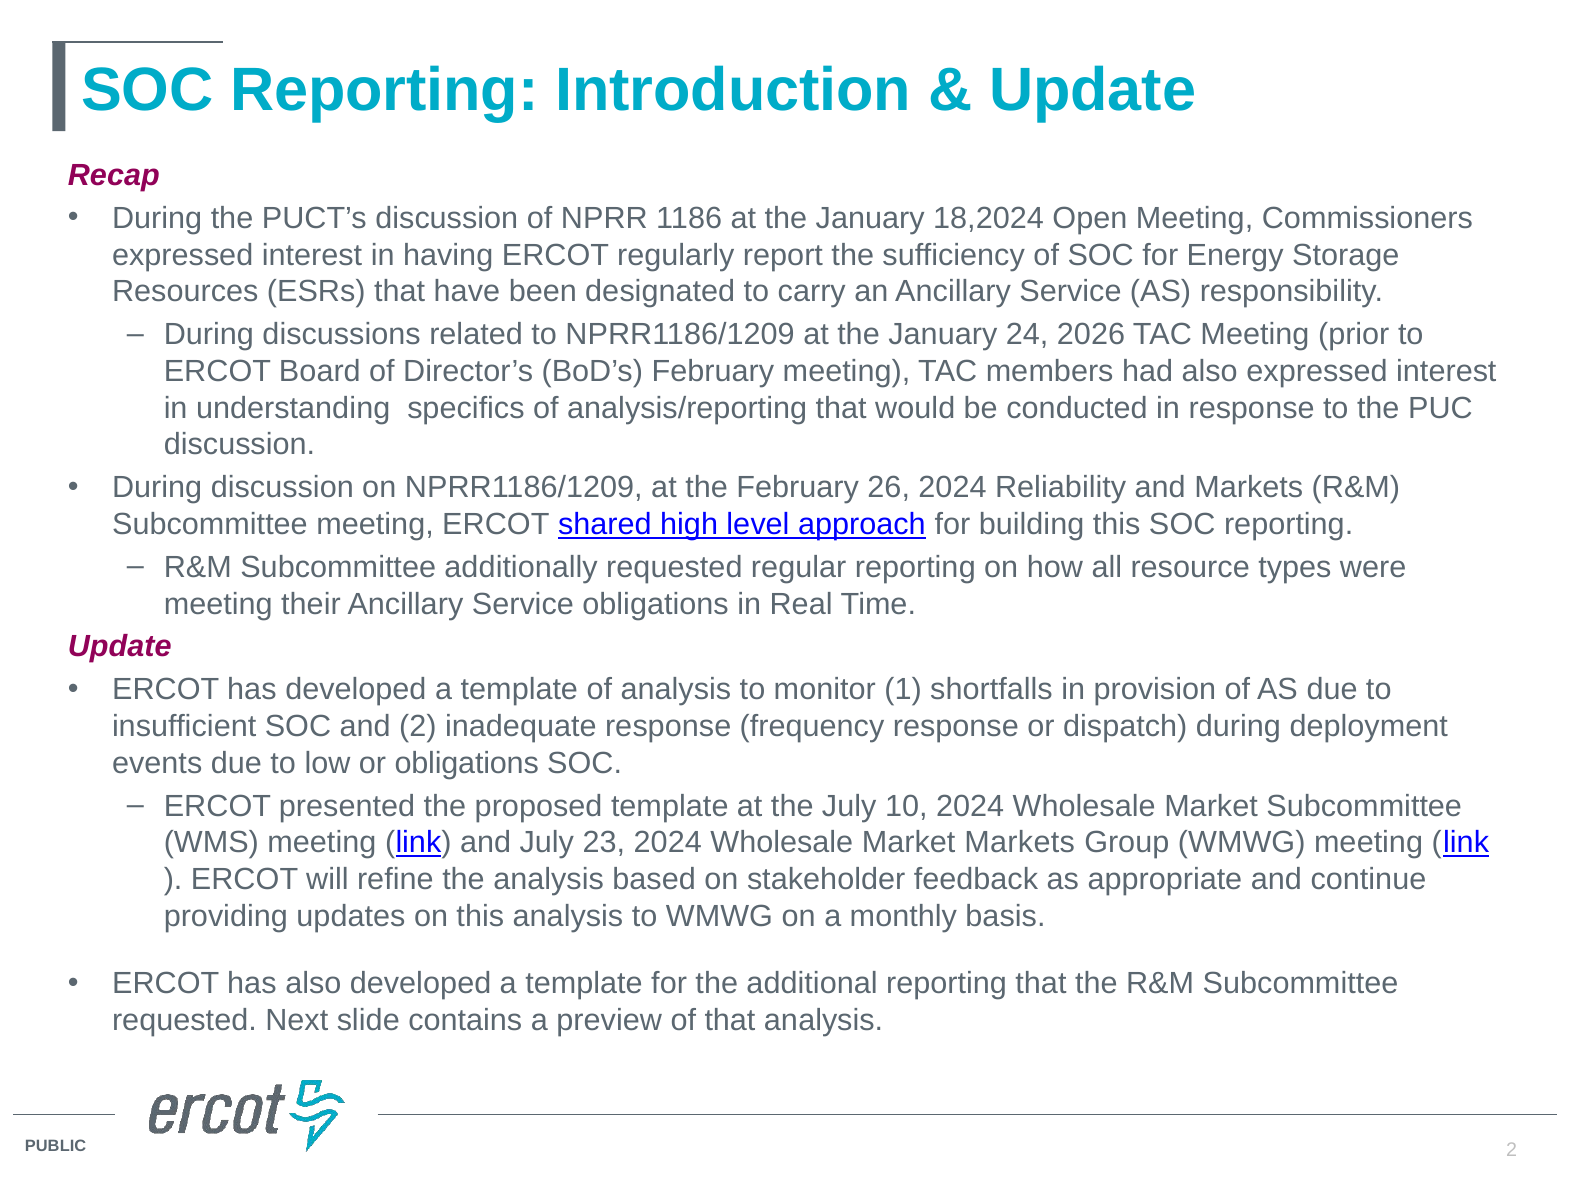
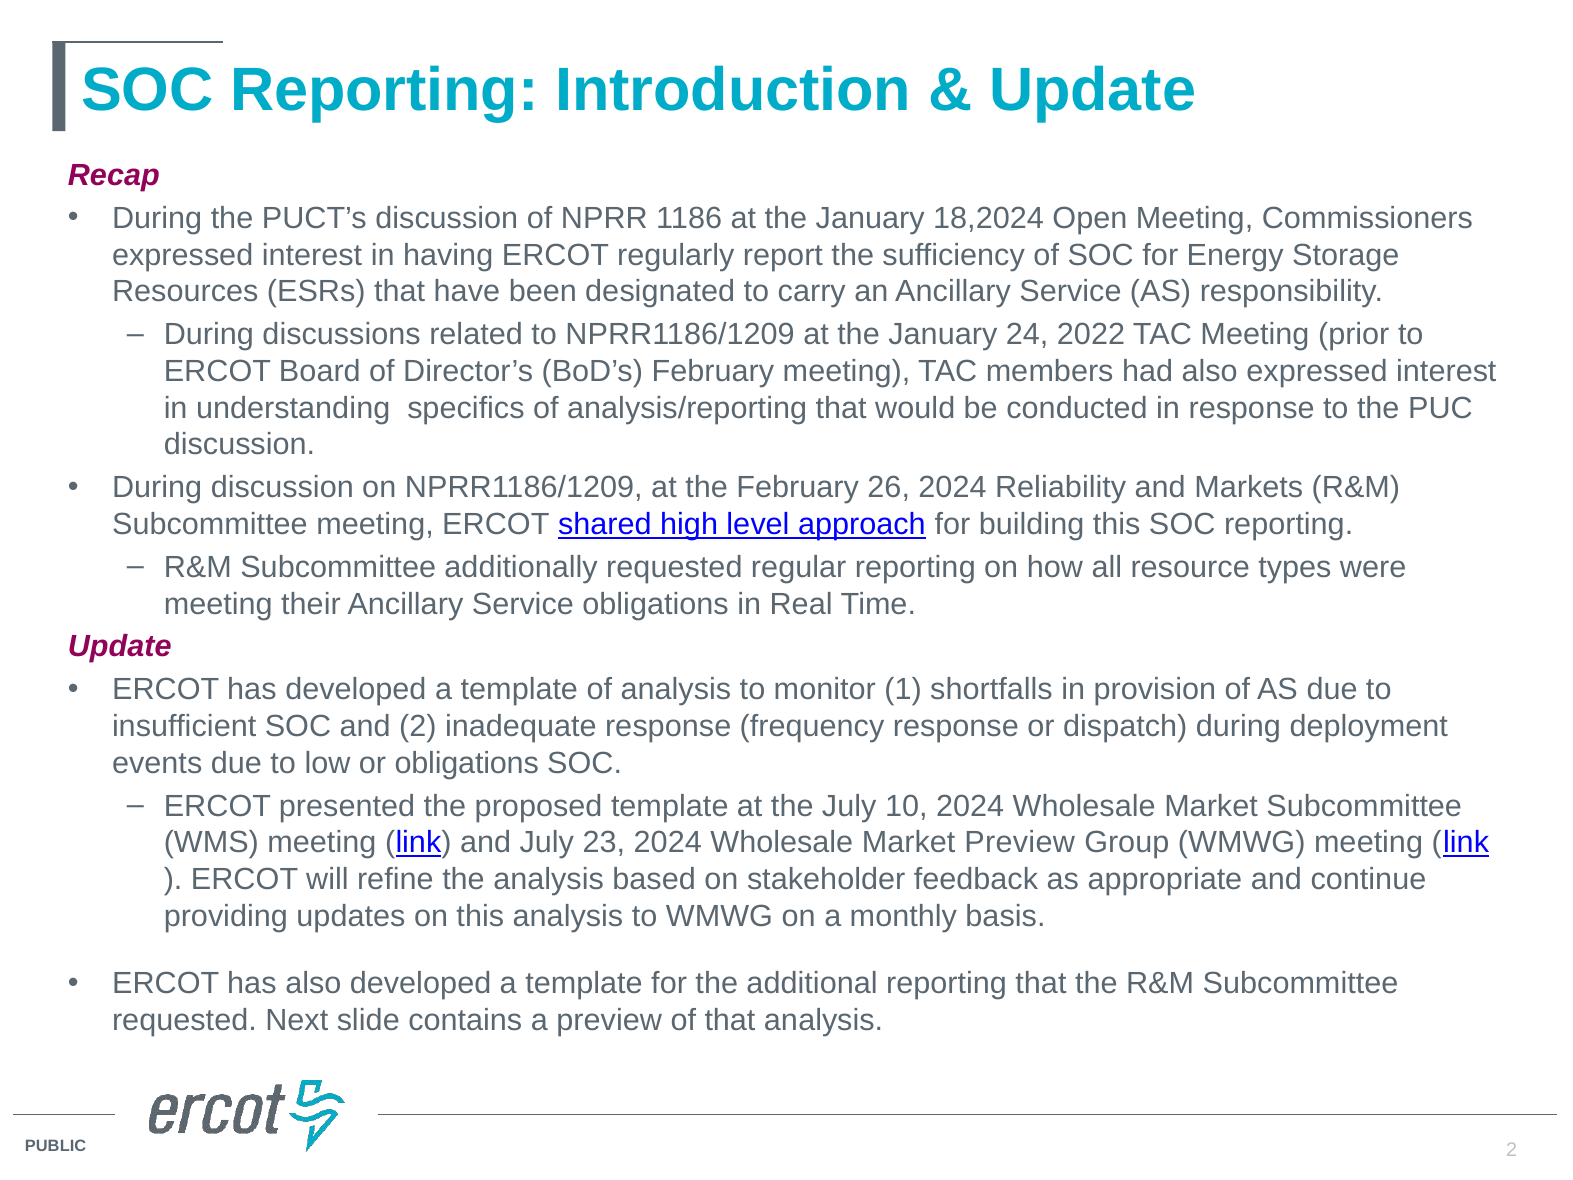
2026: 2026 -> 2022
Market Markets: Markets -> Preview
